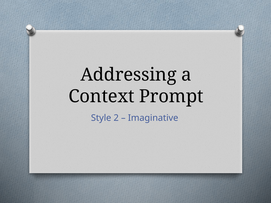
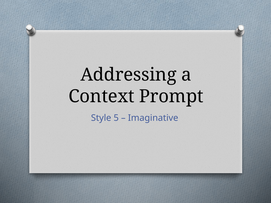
2: 2 -> 5
